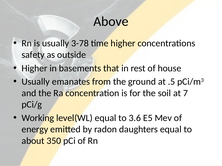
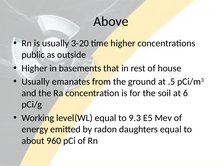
3-78: 3-78 -> 3-20
safety: safety -> public
7: 7 -> 6
3.6: 3.6 -> 9.3
350: 350 -> 960
